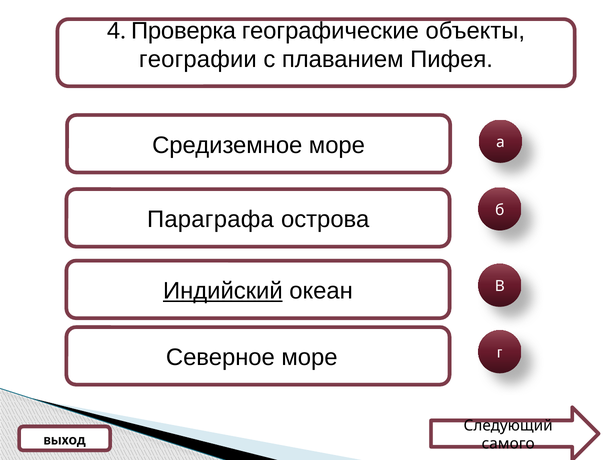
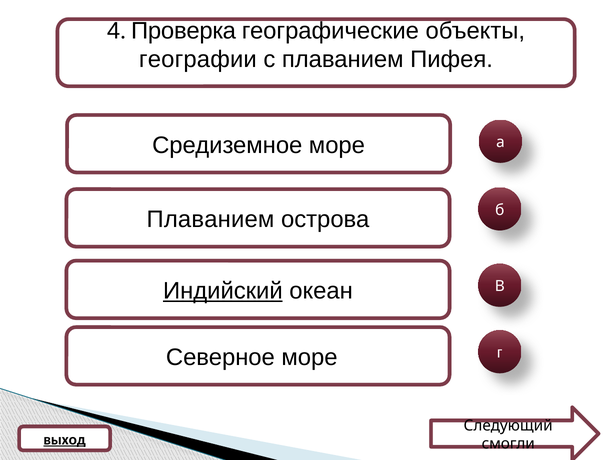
Параграфа at (210, 219): Параграфа -> Плаванием
выход underline: none -> present
самого: самого -> смогли
